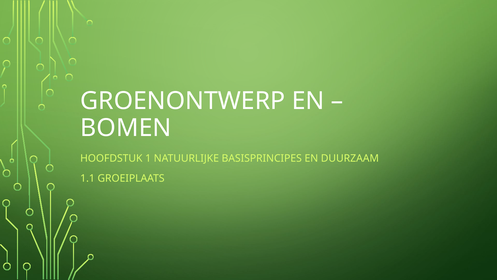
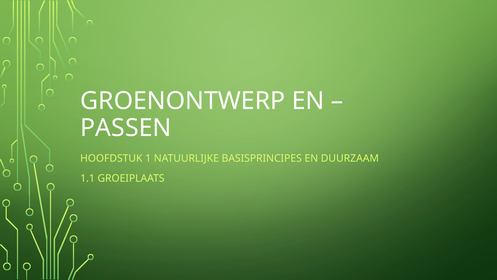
BOMEN: BOMEN -> PASSEN
